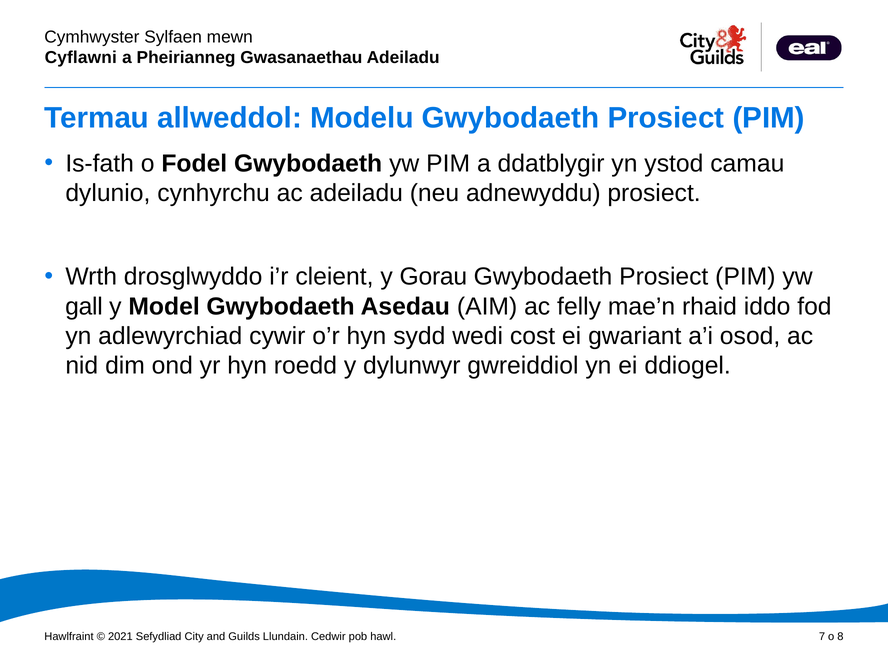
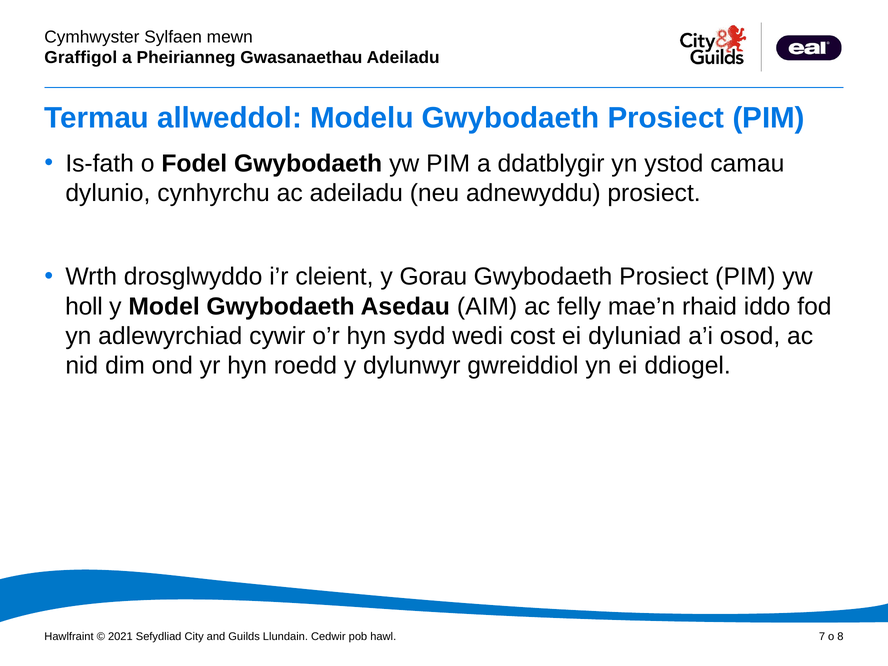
Cyflawni: Cyflawni -> Graffigol
gall: gall -> holl
gwariant: gwariant -> dyluniad
